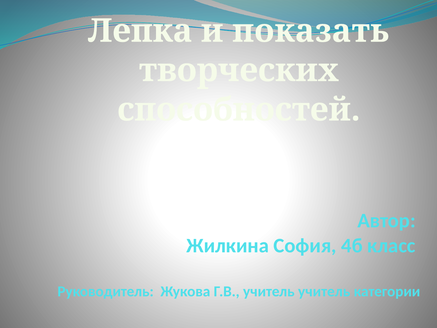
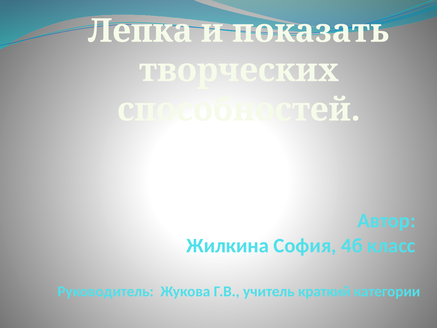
учитель учитель: учитель -> краткий
